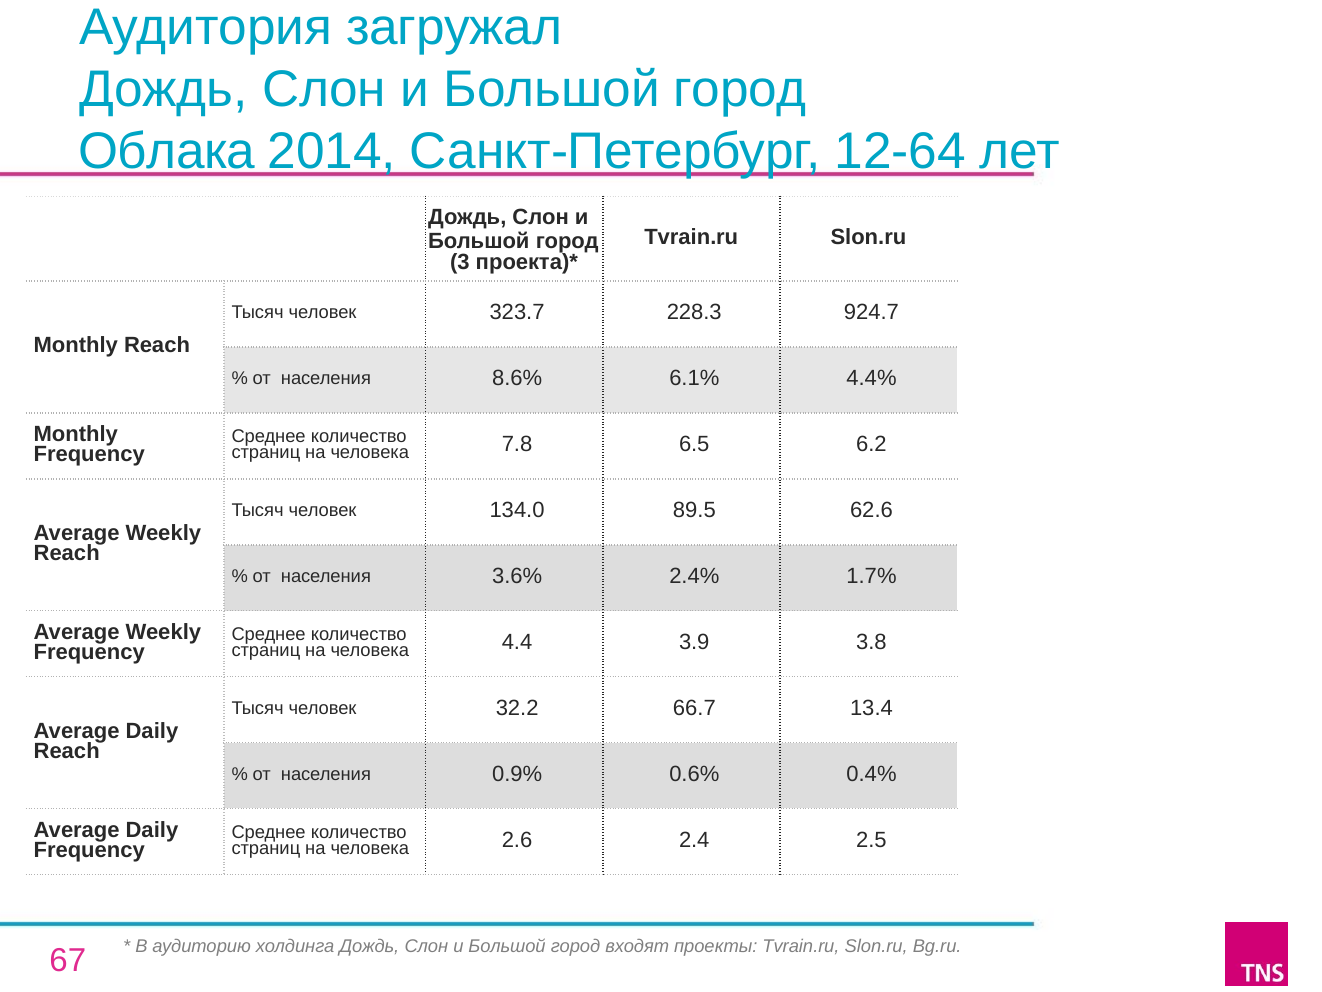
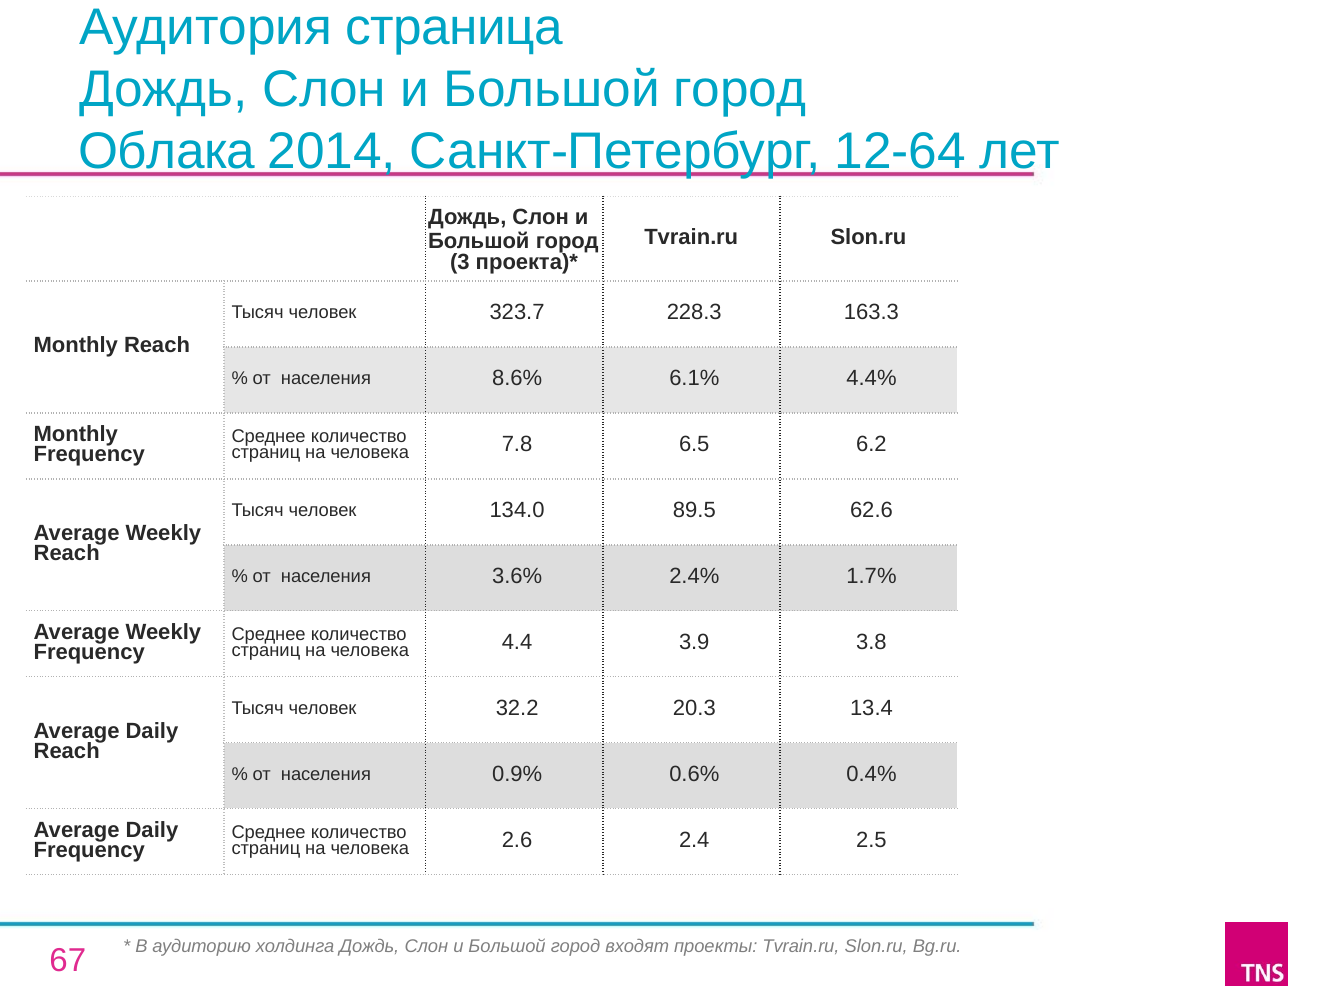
загружал: загружал -> страница
924.7: 924.7 -> 163.3
66.7: 66.7 -> 20.3
